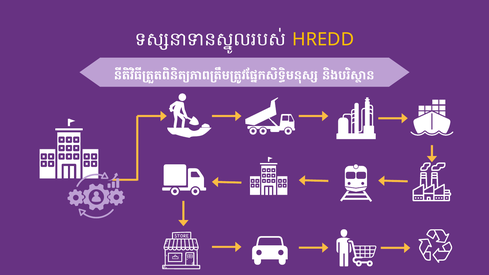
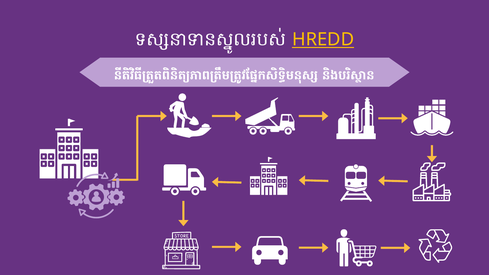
HREDD underline: none -> present
